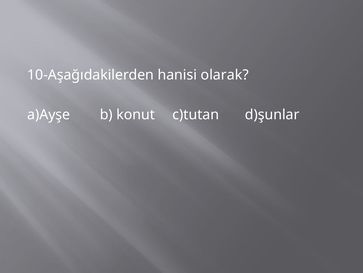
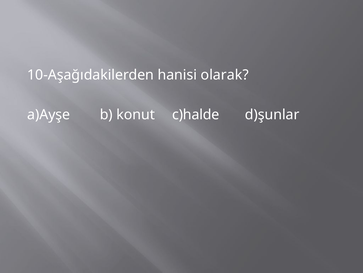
c)tutan: c)tutan -> c)halde
